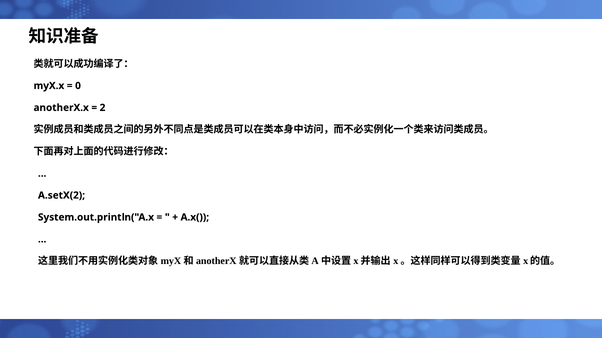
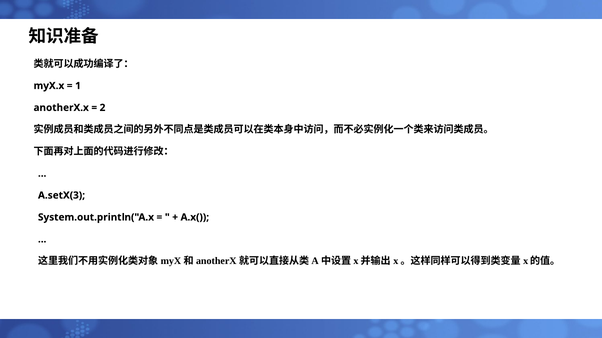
0: 0 -> 1
A.setX(2: A.setX(2 -> A.setX(3
